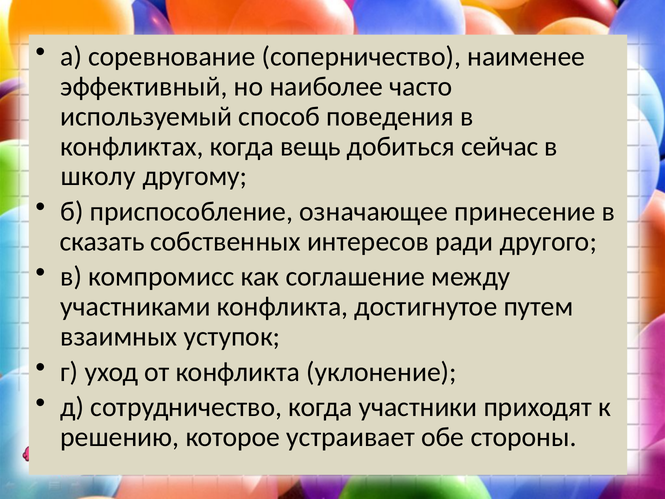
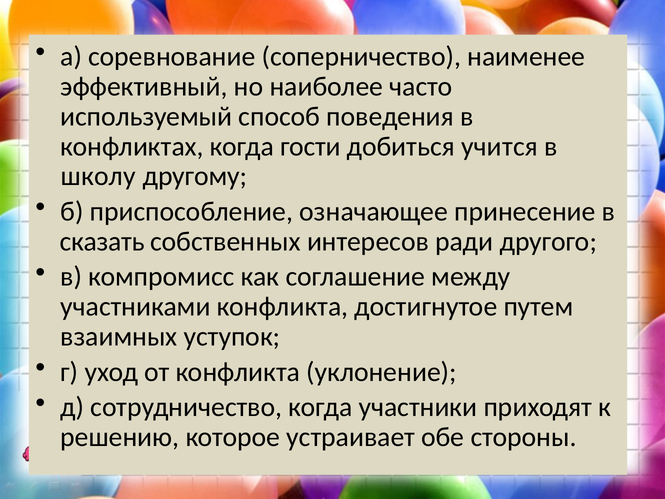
вещь: вещь -> гости
сейчас: сейчас -> учится
